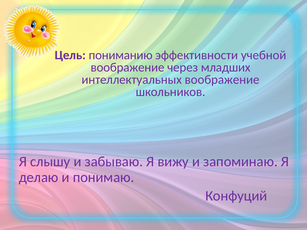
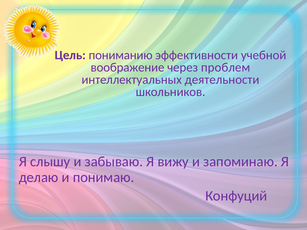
младших: младших -> проблем
интеллектуальных воображение: воображение -> деятельности
